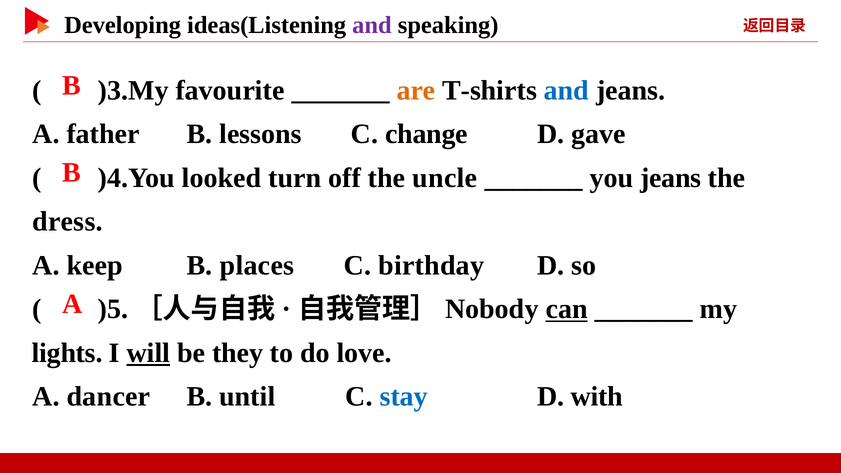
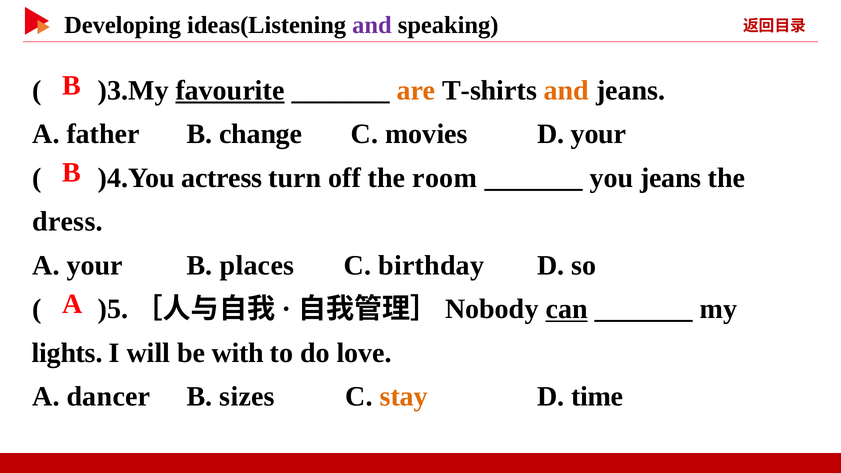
favourite underline: none -> present
and at (566, 91) colour: blue -> orange
lessons: lessons -> change
change: change -> movies
D gave: gave -> your
looked: looked -> actress
uncle: uncle -> room
A keep: keep -> your
will underline: present -> none
they: they -> with
until: until -> sizes
stay colour: blue -> orange
with: with -> time
